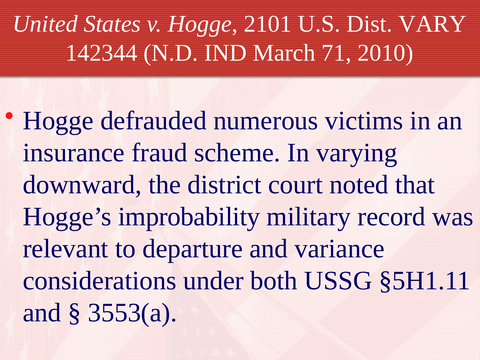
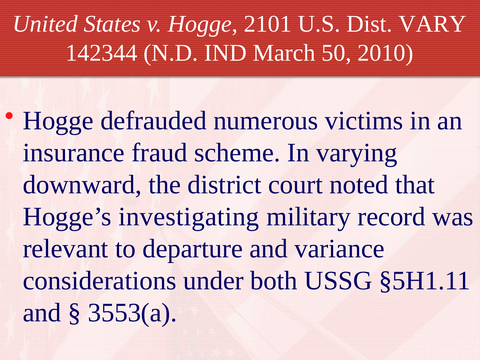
71: 71 -> 50
improbability: improbability -> investigating
